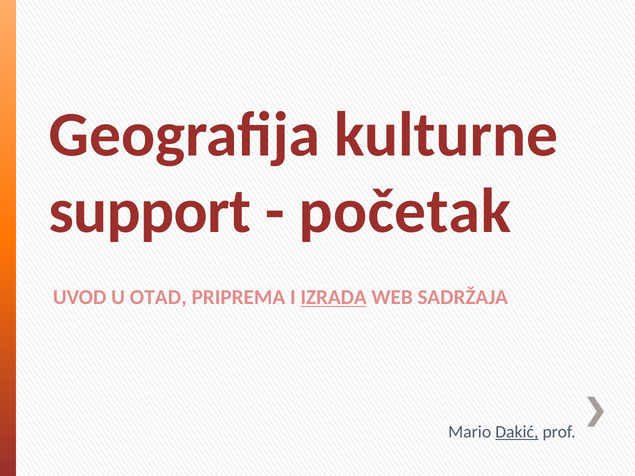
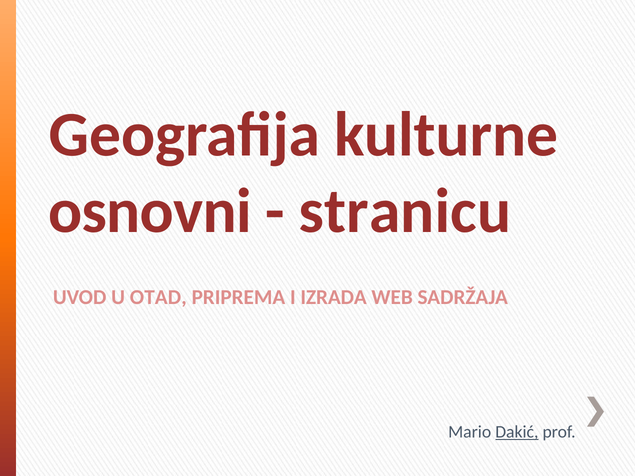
support: support -> osnovni
početak: početak -> stranicu
IZRADA underline: present -> none
